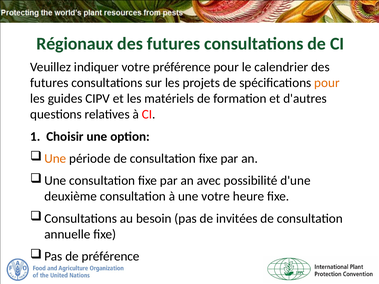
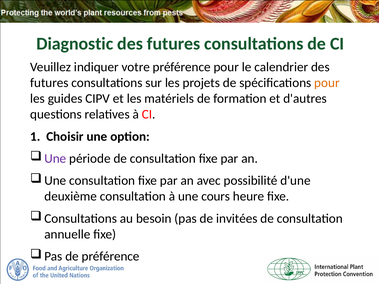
Régionaux: Régionaux -> Diagnostic
Une at (55, 159) colour: orange -> purple
une votre: votre -> cours
